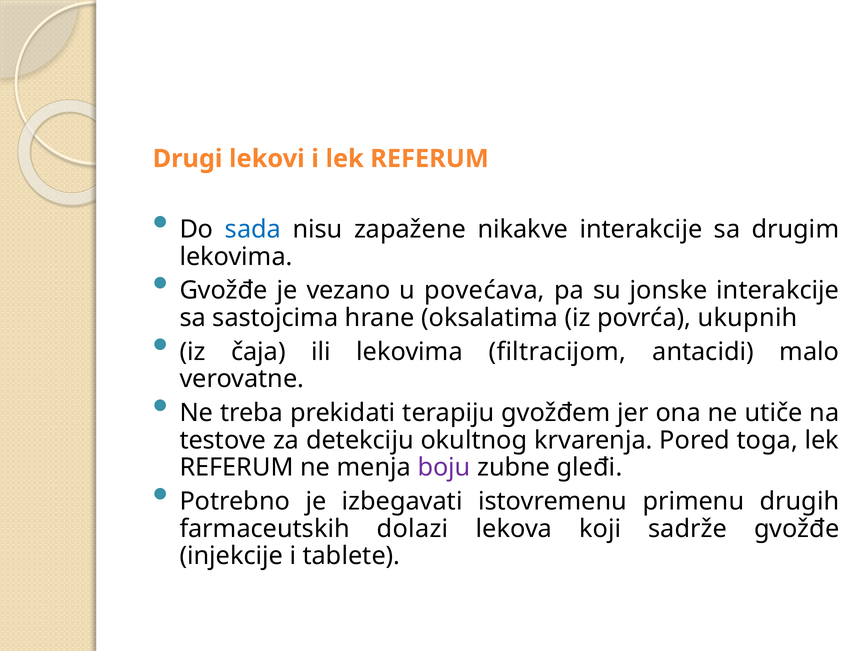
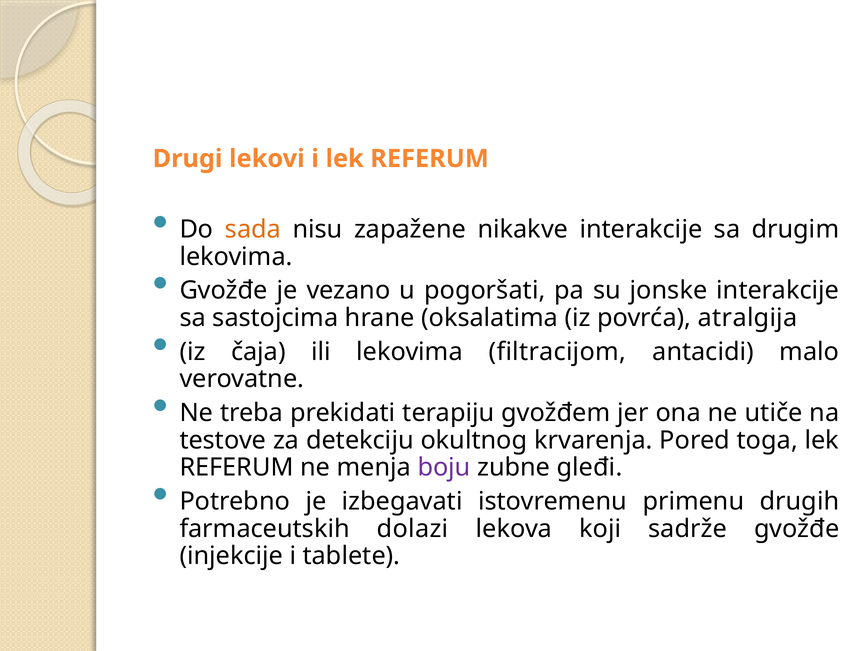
sada colour: blue -> orange
povećava: povećava -> pogoršati
ukupnih: ukupnih -> atralgija
